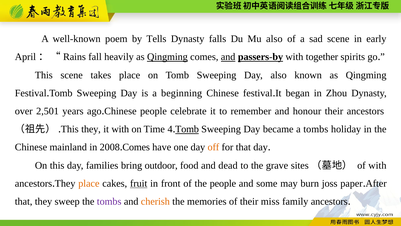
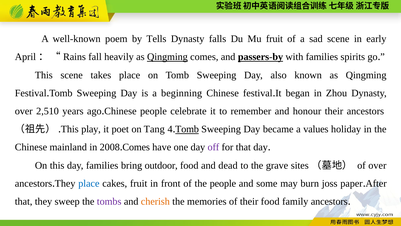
Mu also: also -> fruit
and at (228, 57) underline: present -> none
with together: together -> families
2,501: 2,501 -> 2,510
This they: they -> play
it with: with -> poet
Time: Time -> Tang
a tombs: tombs -> values
off colour: orange -> purple
of with: with -> over
place at (89, 183) colour: orange -> blue
fruit at (139, 183) underline: present -> none
their miss: miss -> food
